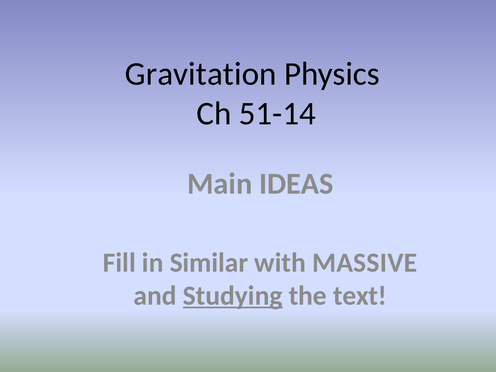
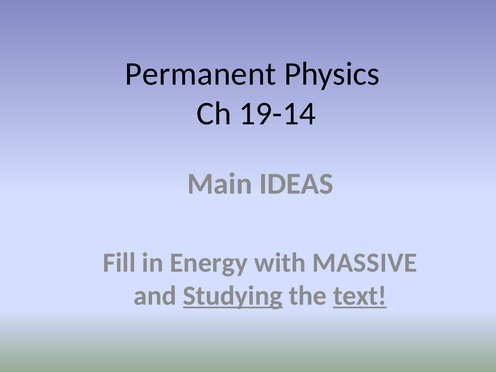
Gravitation: Gravitation -> Permanent
51-14: 51-14 -> 19-14
Similar: Similar -> Energy
text underline: none -> present
